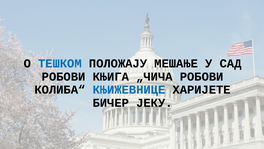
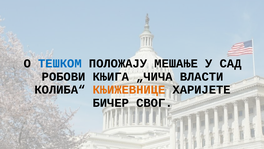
„ЧИЧА РОБОВИ: РОБОВИ -> ВЛАСТИ
КЊИЖЕВНИЦЕ colour: blue -> orange
ЈЕКУ: ЈЕКУ -> СВОГ
